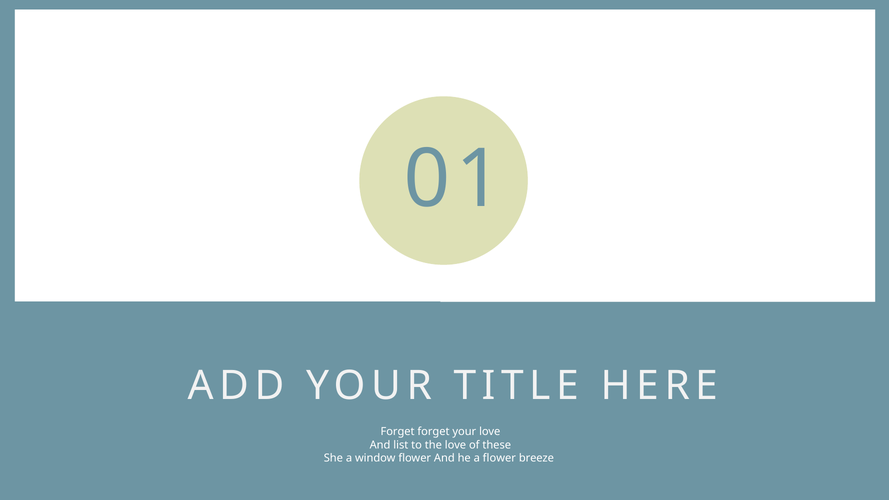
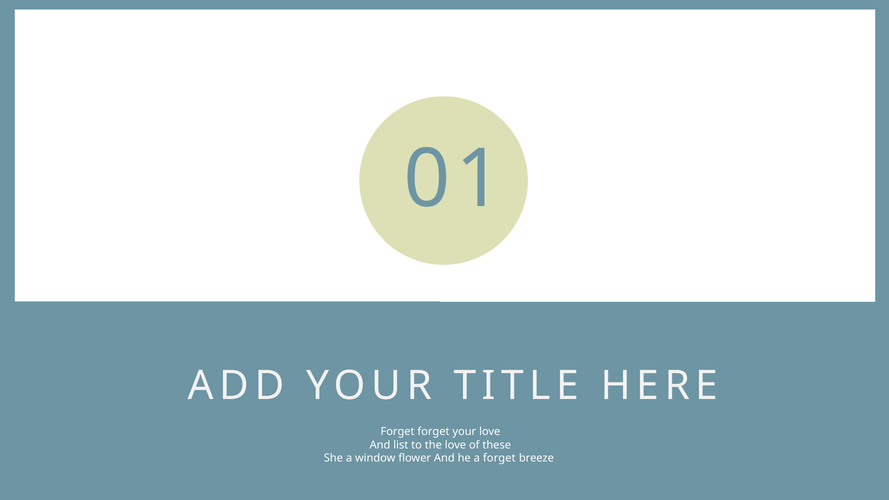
a flower: flower -> forget
